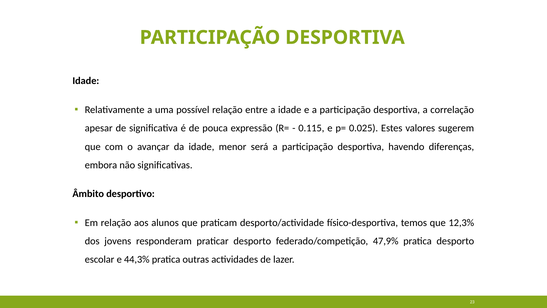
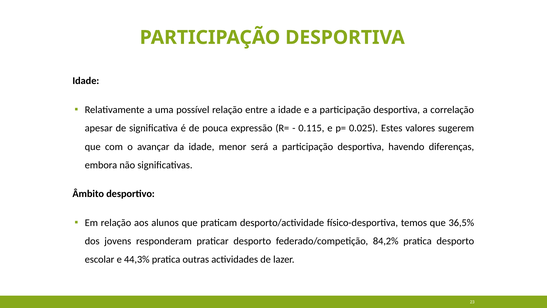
12,3%: 12,3% -> 36,5%
47,9%: 47,9% -> 84,2%
